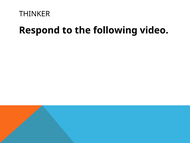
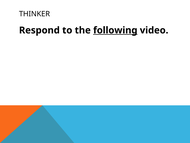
following underline: none -> present
